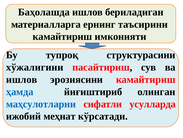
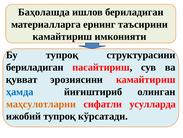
хўжалигини at (35, 67): хўжалигини -> бериладиган
ишлов at (22, 79): ишлов -> қувват
маҳсулотларни colour: blue -> orange
ижобий меҳнат: меҳнат -> тупроқ
